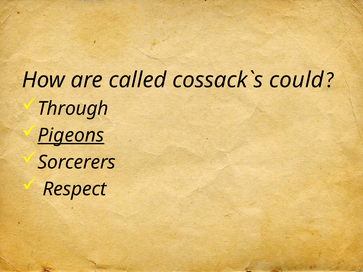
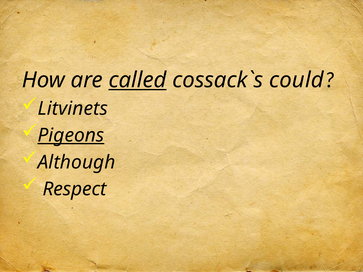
called underline: none -> present
Through: Through -> Litvinets
Sorcerers: Sorcerers -> Although
